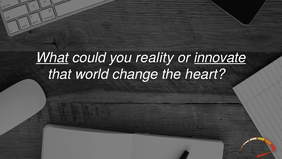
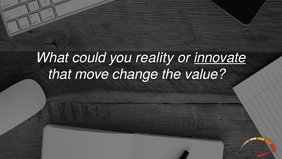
What underline: present -> none
world: world -> move
heart: heart -> value
